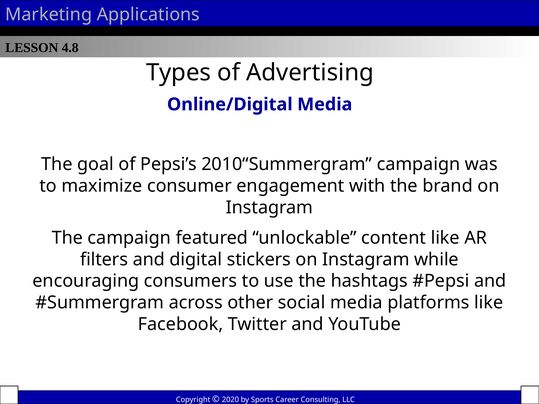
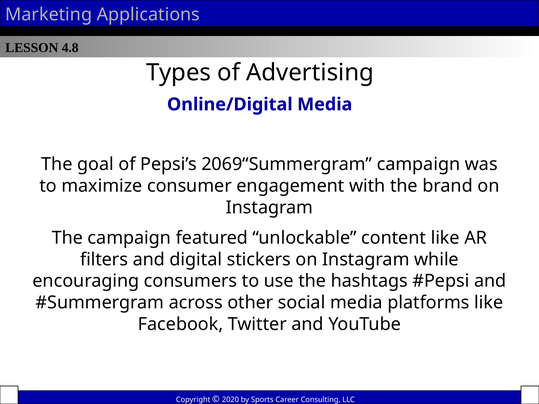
2010“Summergram: 2010“Summergram -> 2069“Summergram
